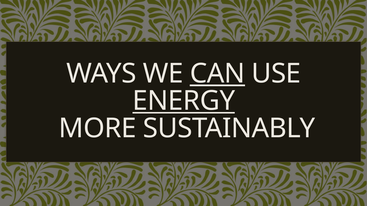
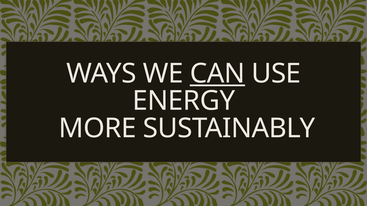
ENERGY underline: present -> none
